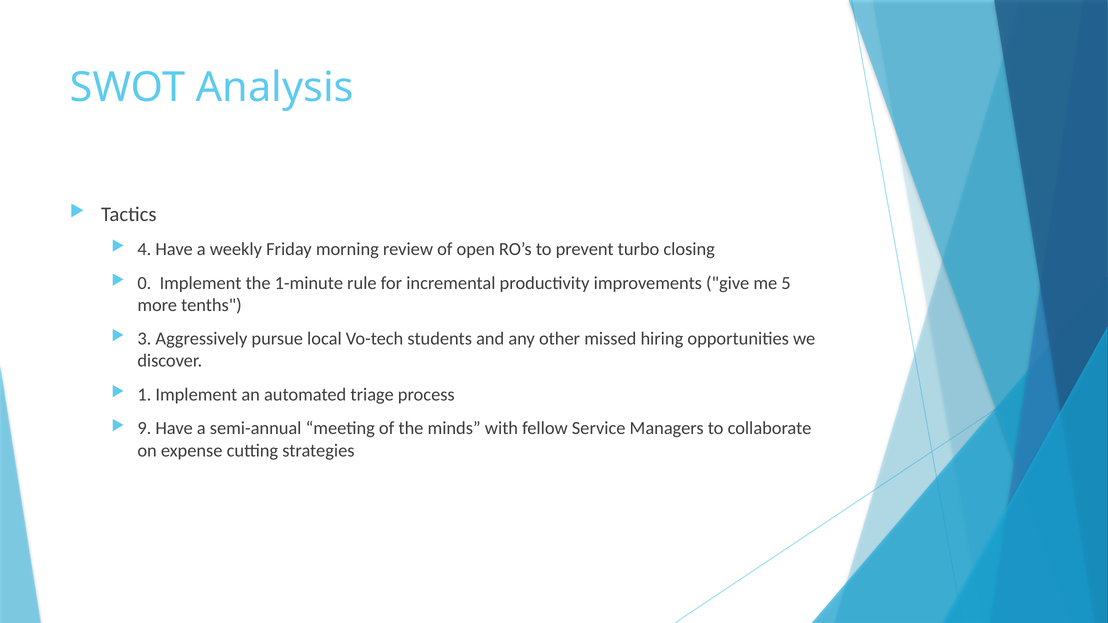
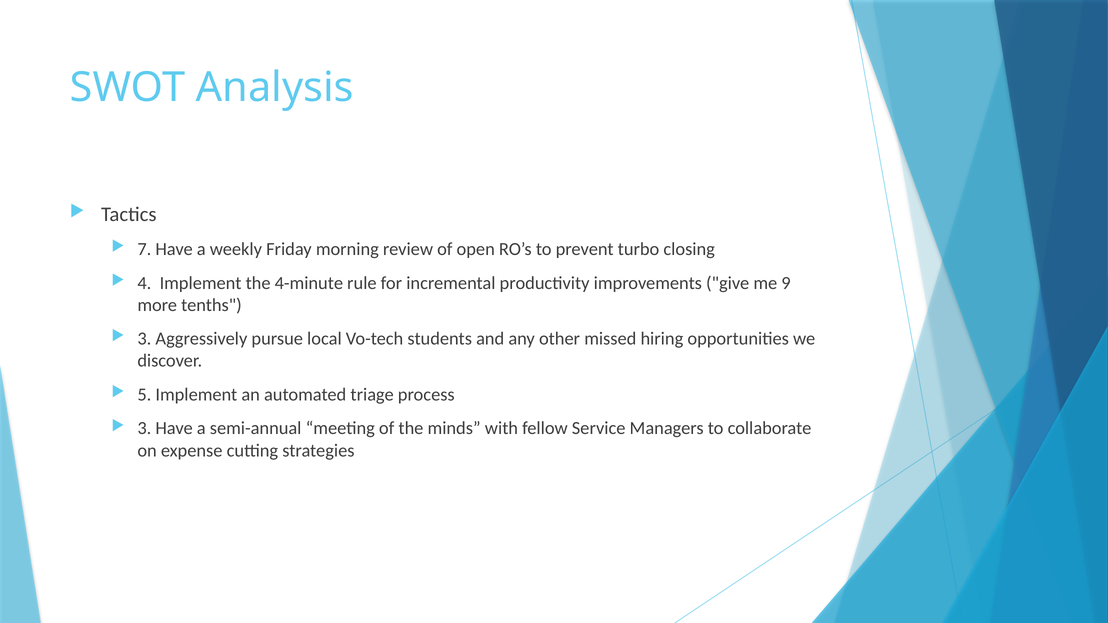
4: 4 -> 7
0: 0 -> 4
1-minute: 1-minute -> 4-minute
5: 5 -> 9
1: 1 -> 5
9 at (144, 428): 9 -> 3
